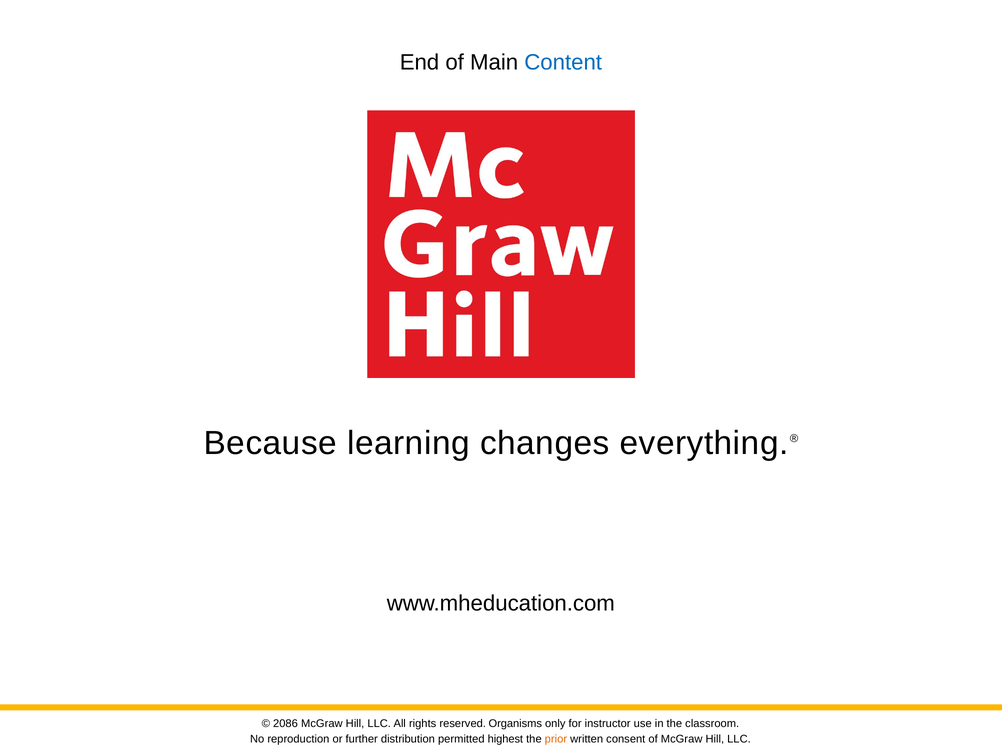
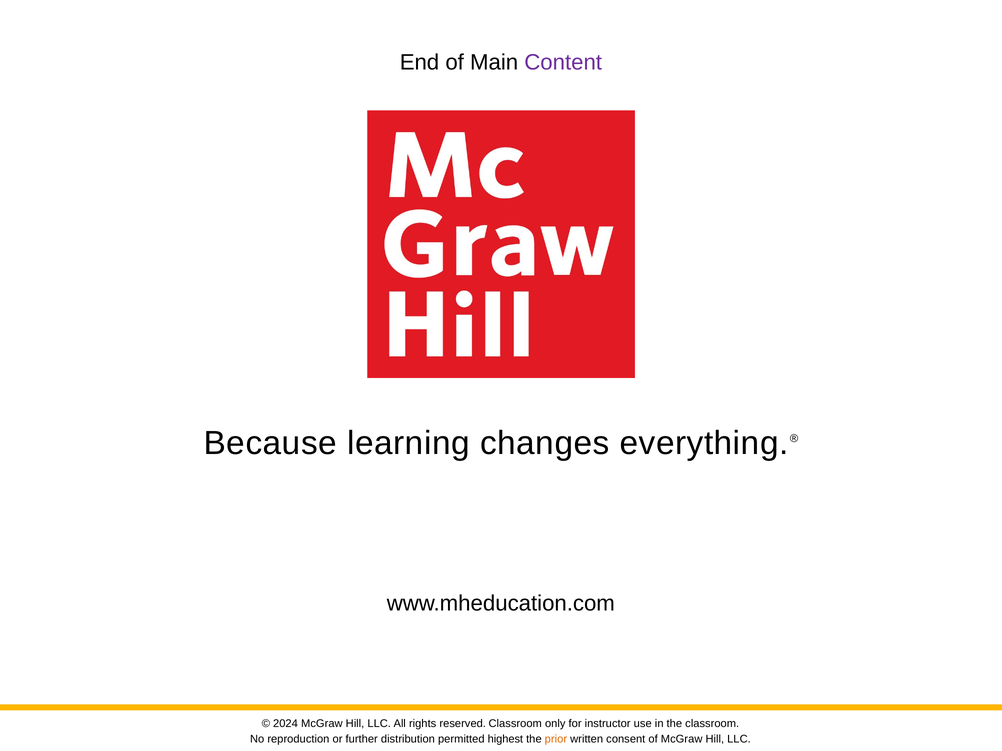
Content colour: blue -> purple
2086: 2086 -> 2024
reserved Organisms: Organisms -> Classroom
